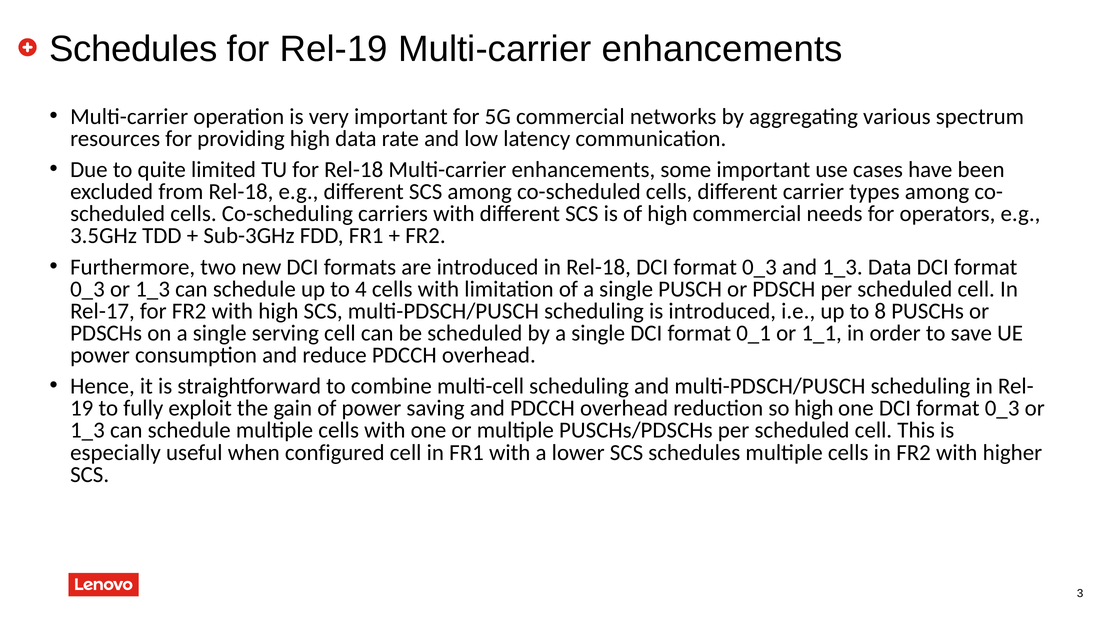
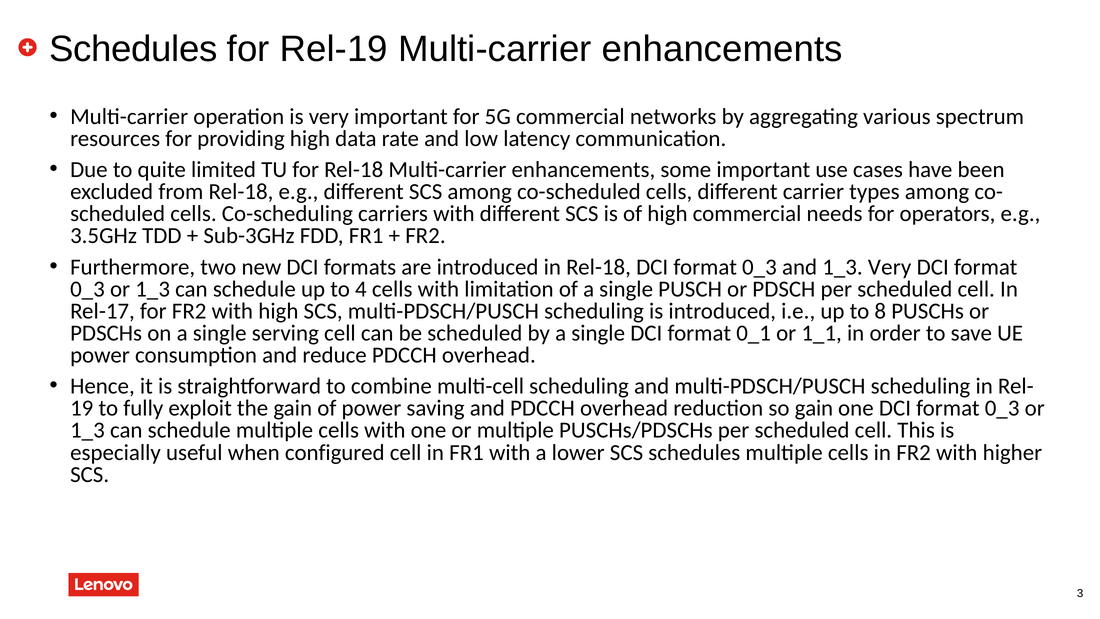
1_3 Data: Data -> Very
so high: high -> gain
